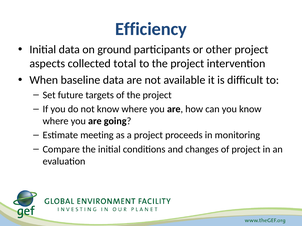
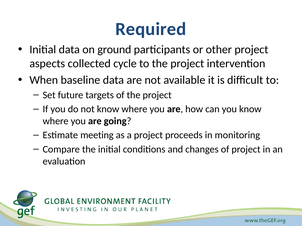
Efficiency: Efficiency -> Required
total: total -> cycle
